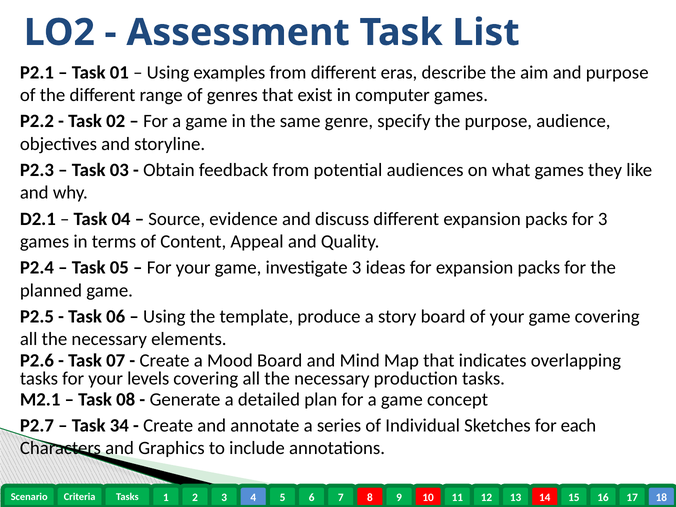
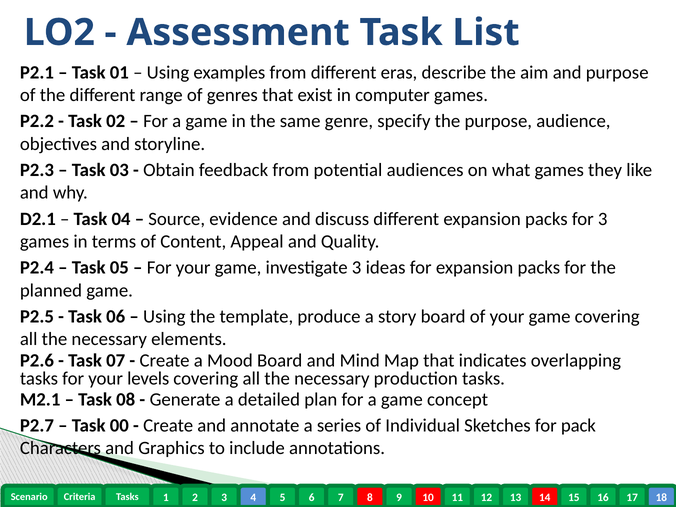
34: 34 -> 00
each: each -> pack
